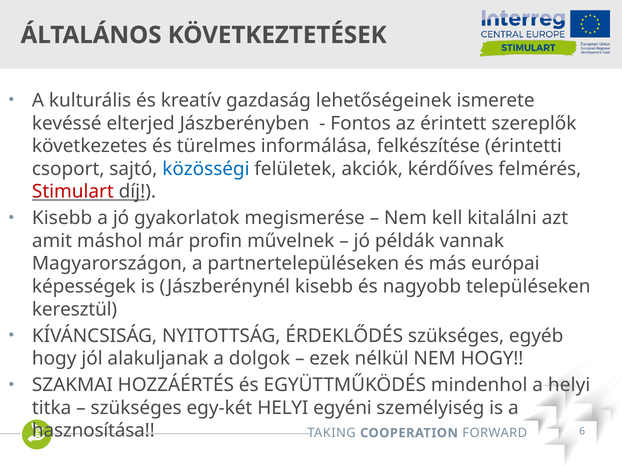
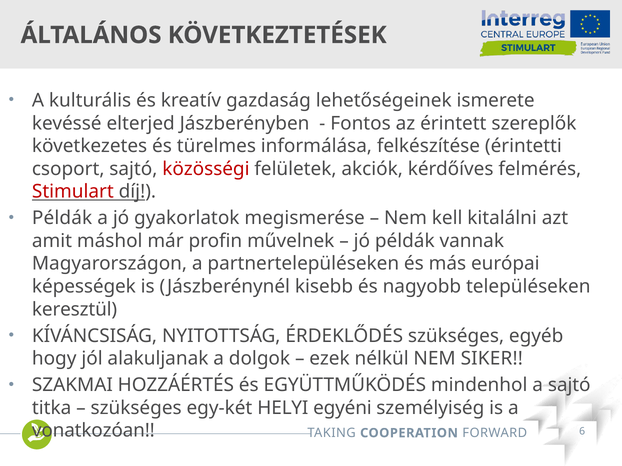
közösségi colour: blue -> red
Kisebb at (62, 218): Kisebb -> Példák
NEM HOGY: HOGY -> SIKER
a helyi: helyi -> sajtó
hasznosítása: hasznosítása -> vonatkozóan
